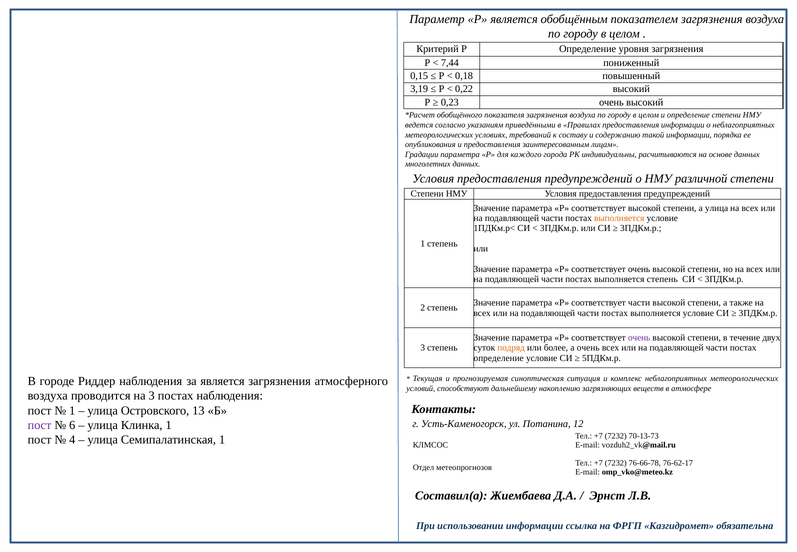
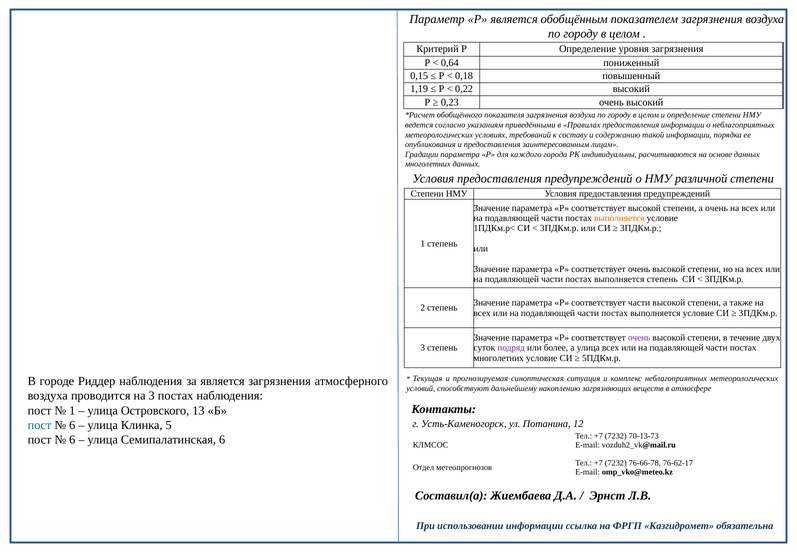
7,44: 7,44 -> 0,64
3,19: 3,19 -> 1,19
а улица: улица -> очень
подряд colour: orange -> purple
а очень: очень -> улица
определение at (499, 358): определение -> многолетних
пост at (40, 425) colour: purple -> blue
Клинка 1: 1 -> 5
4 at (72, 440): 4 -> 6
Семипалатинская 1: 1 -> 6
